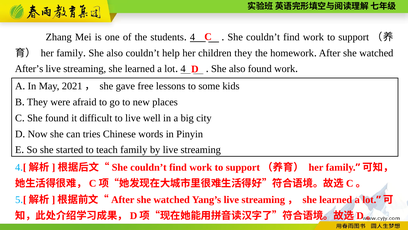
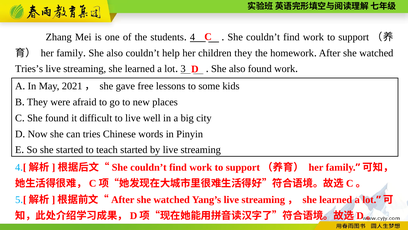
After’s: After’s -> Tries’s
4 at (183, 69): 4 -> 3
teach family: family -> started
